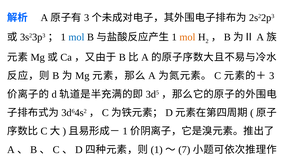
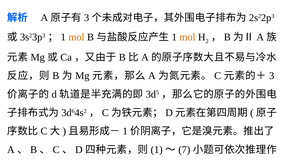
mol at (76, 37) colour: blue -> orange
